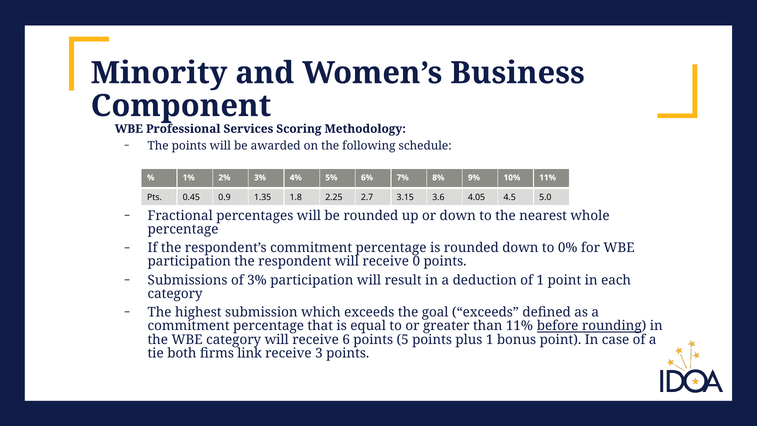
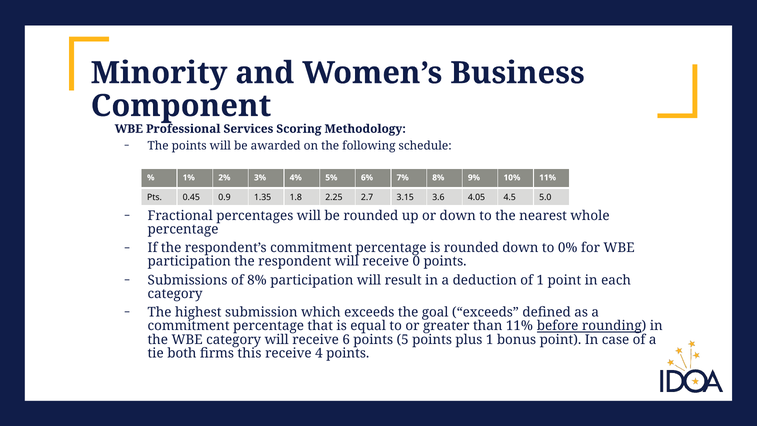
of 3%: 3% -> 8%
link: link -> this
3: 3 -> 4
